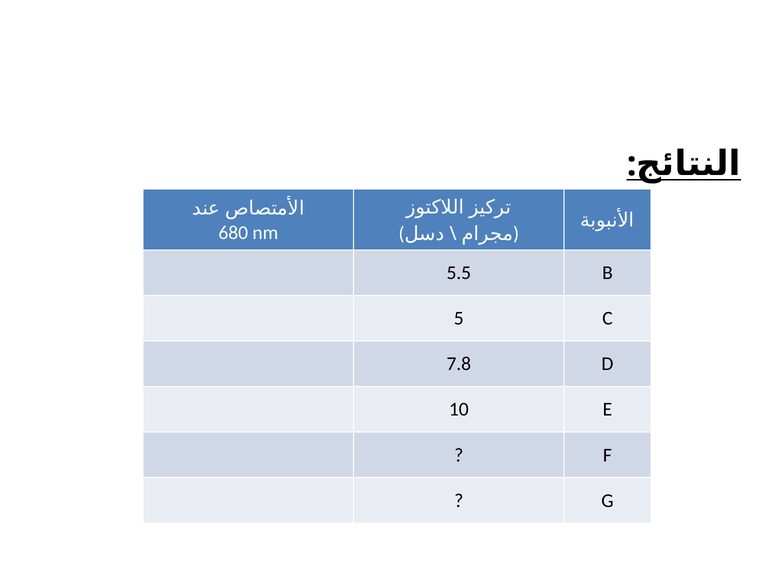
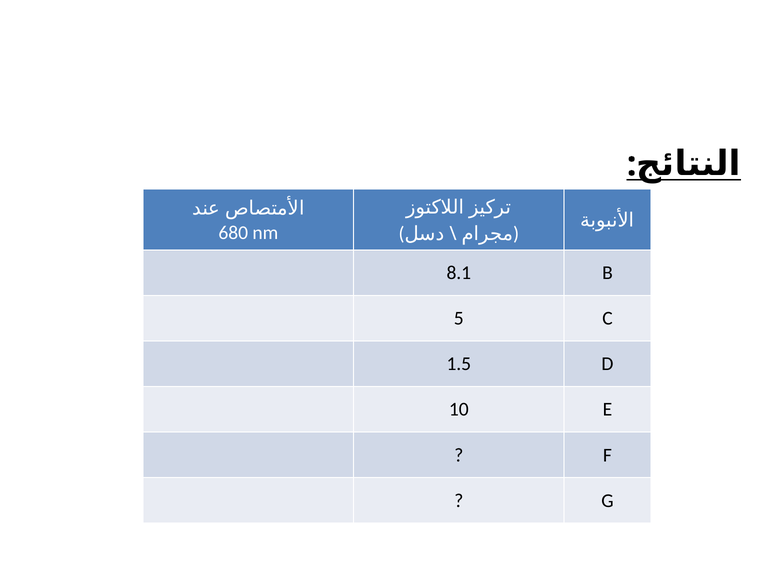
5.5: 5.5 -> 8.1
7.8: 7.8 -> 1.5
